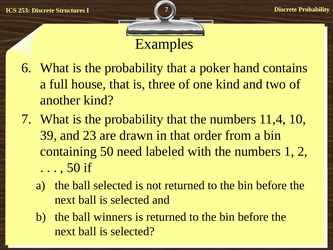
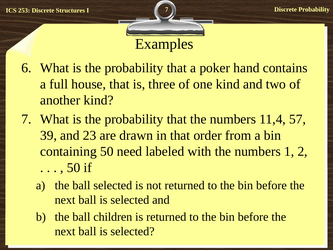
10: 10 -> 57
winners: winners -> children
